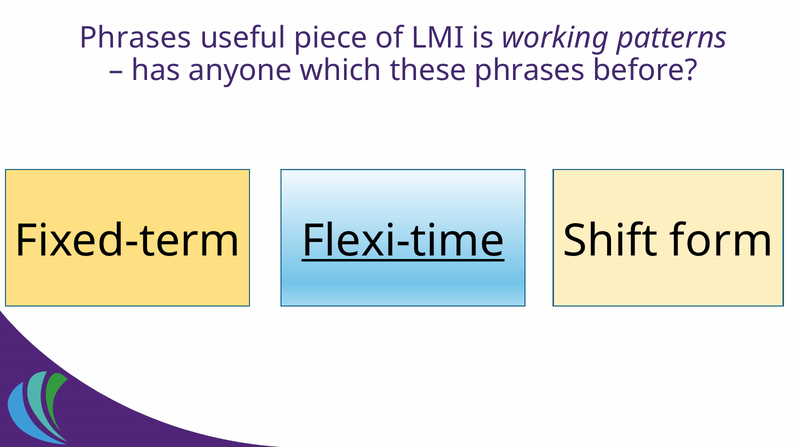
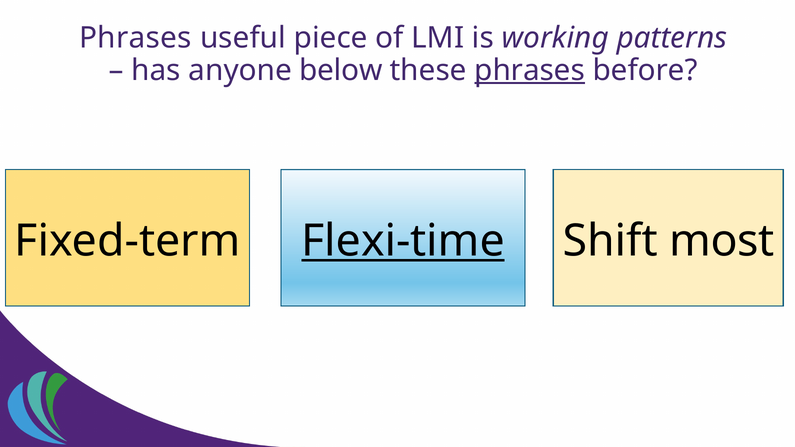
which: which -> below
phrases at (530, 70) underline: none -> present
form: form -> most
